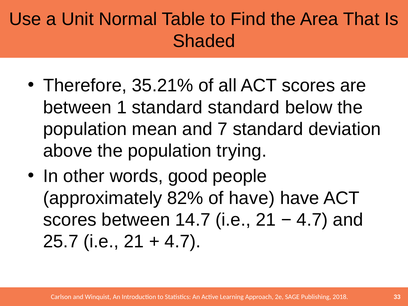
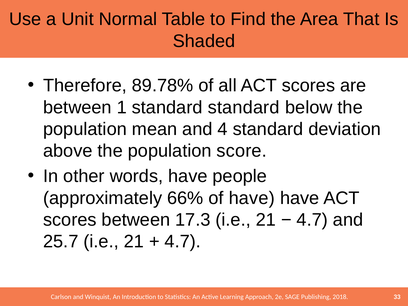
35.21%: 35.21% -> 89.78%
7: 7 -> 4
trying: trying -> score
words good: good -> have
82%: 82% -> 66%
14.7: 14.7 -> 17.3
